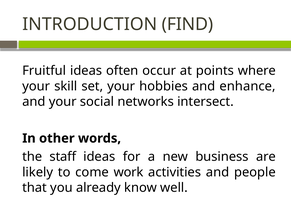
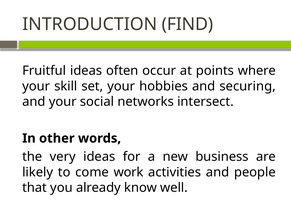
enhance: enhance -> securing
staff: staff -> very
